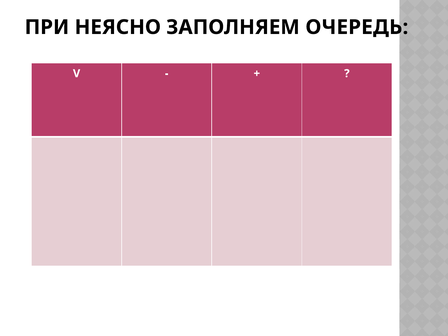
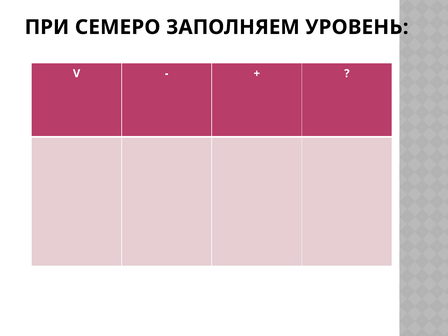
НЕЯСНО: НЕЯСНО -> СЕМЕРО
ОЧЕРЕДЬ: ОЧЕРЕДЬ -> УРОВЕНЬ
